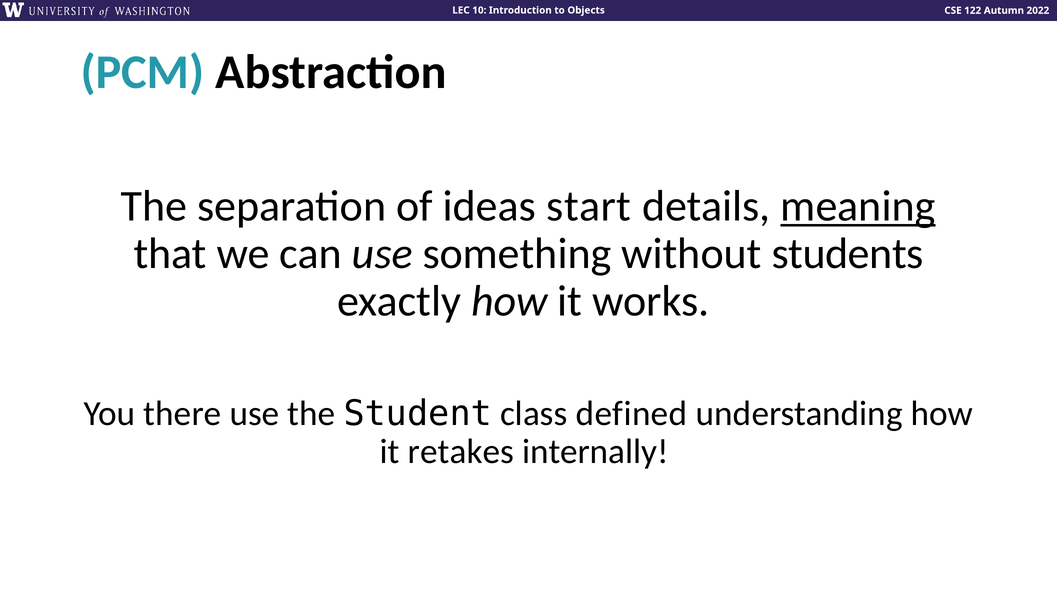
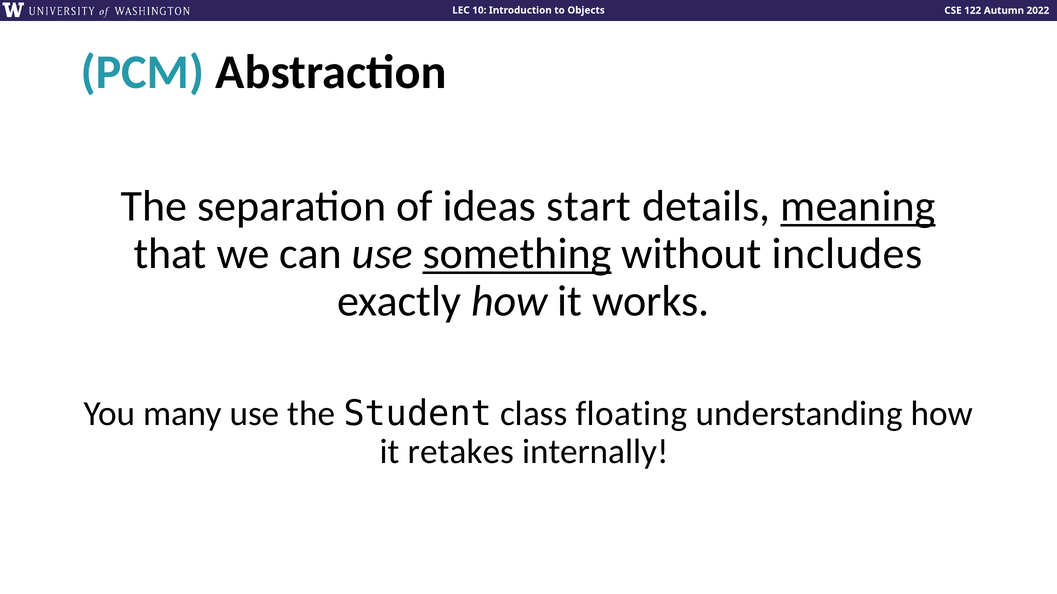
something underline: none -> present
students: students -> includes
there: there -> many
defined: defined -> floating
